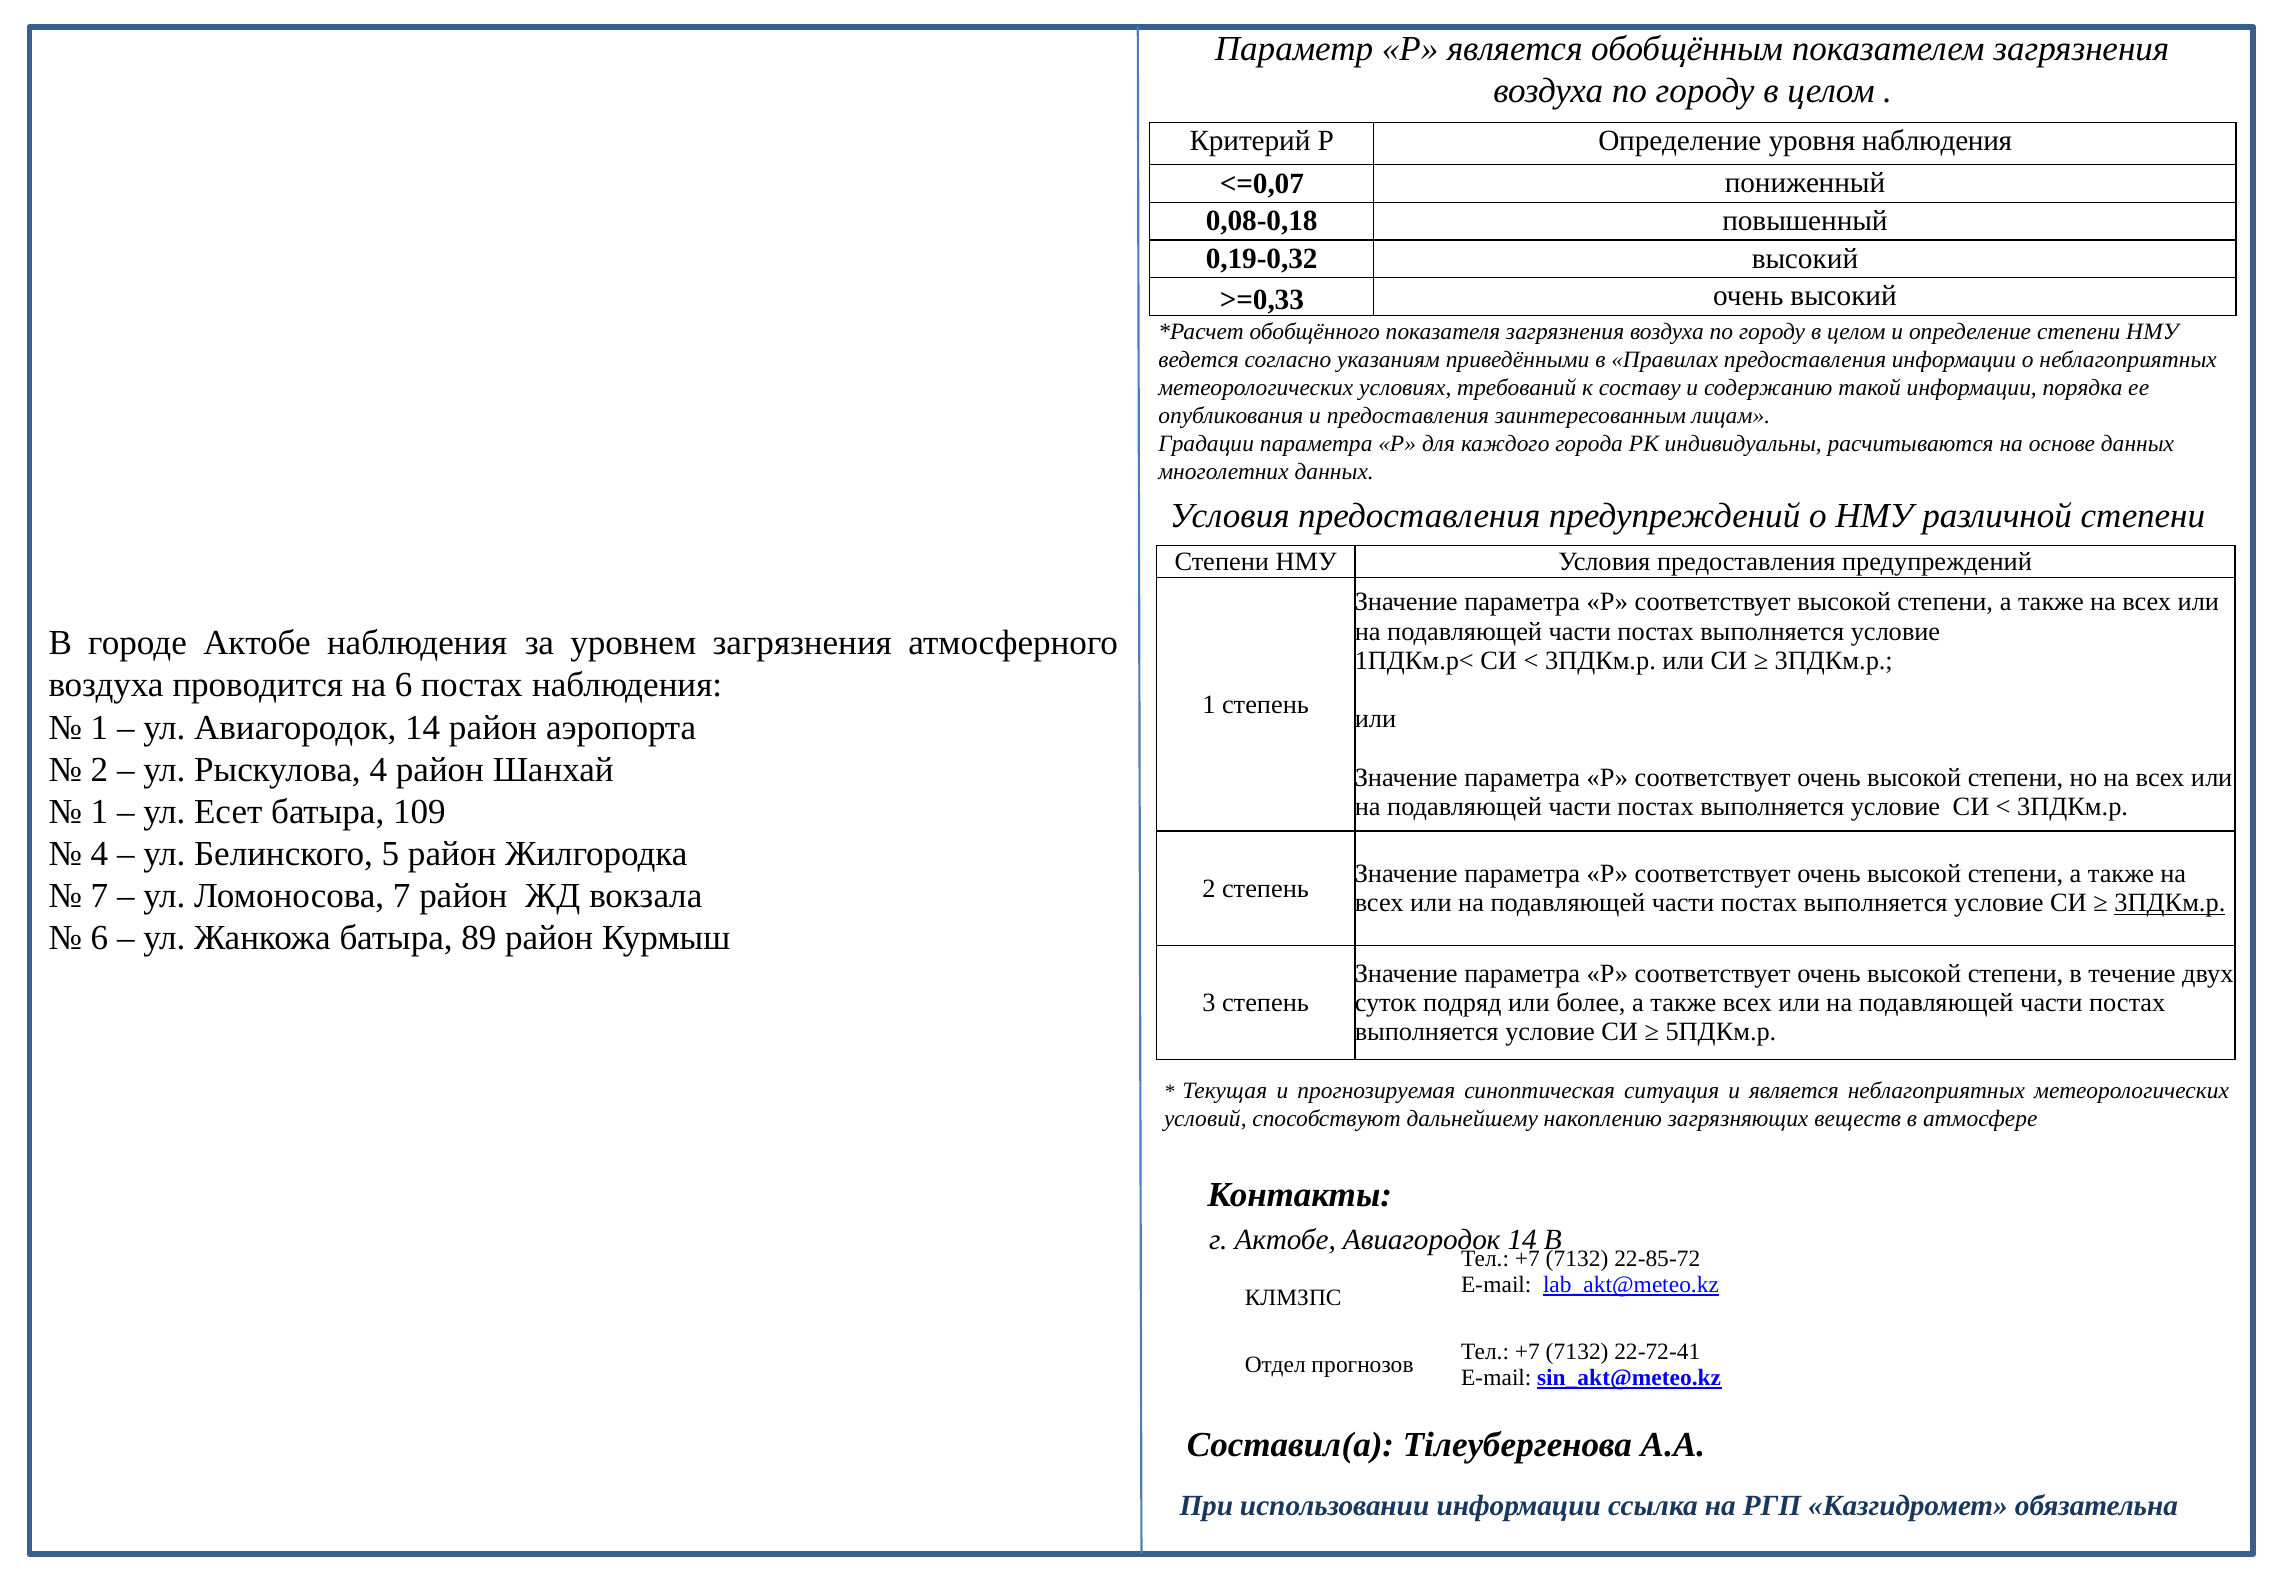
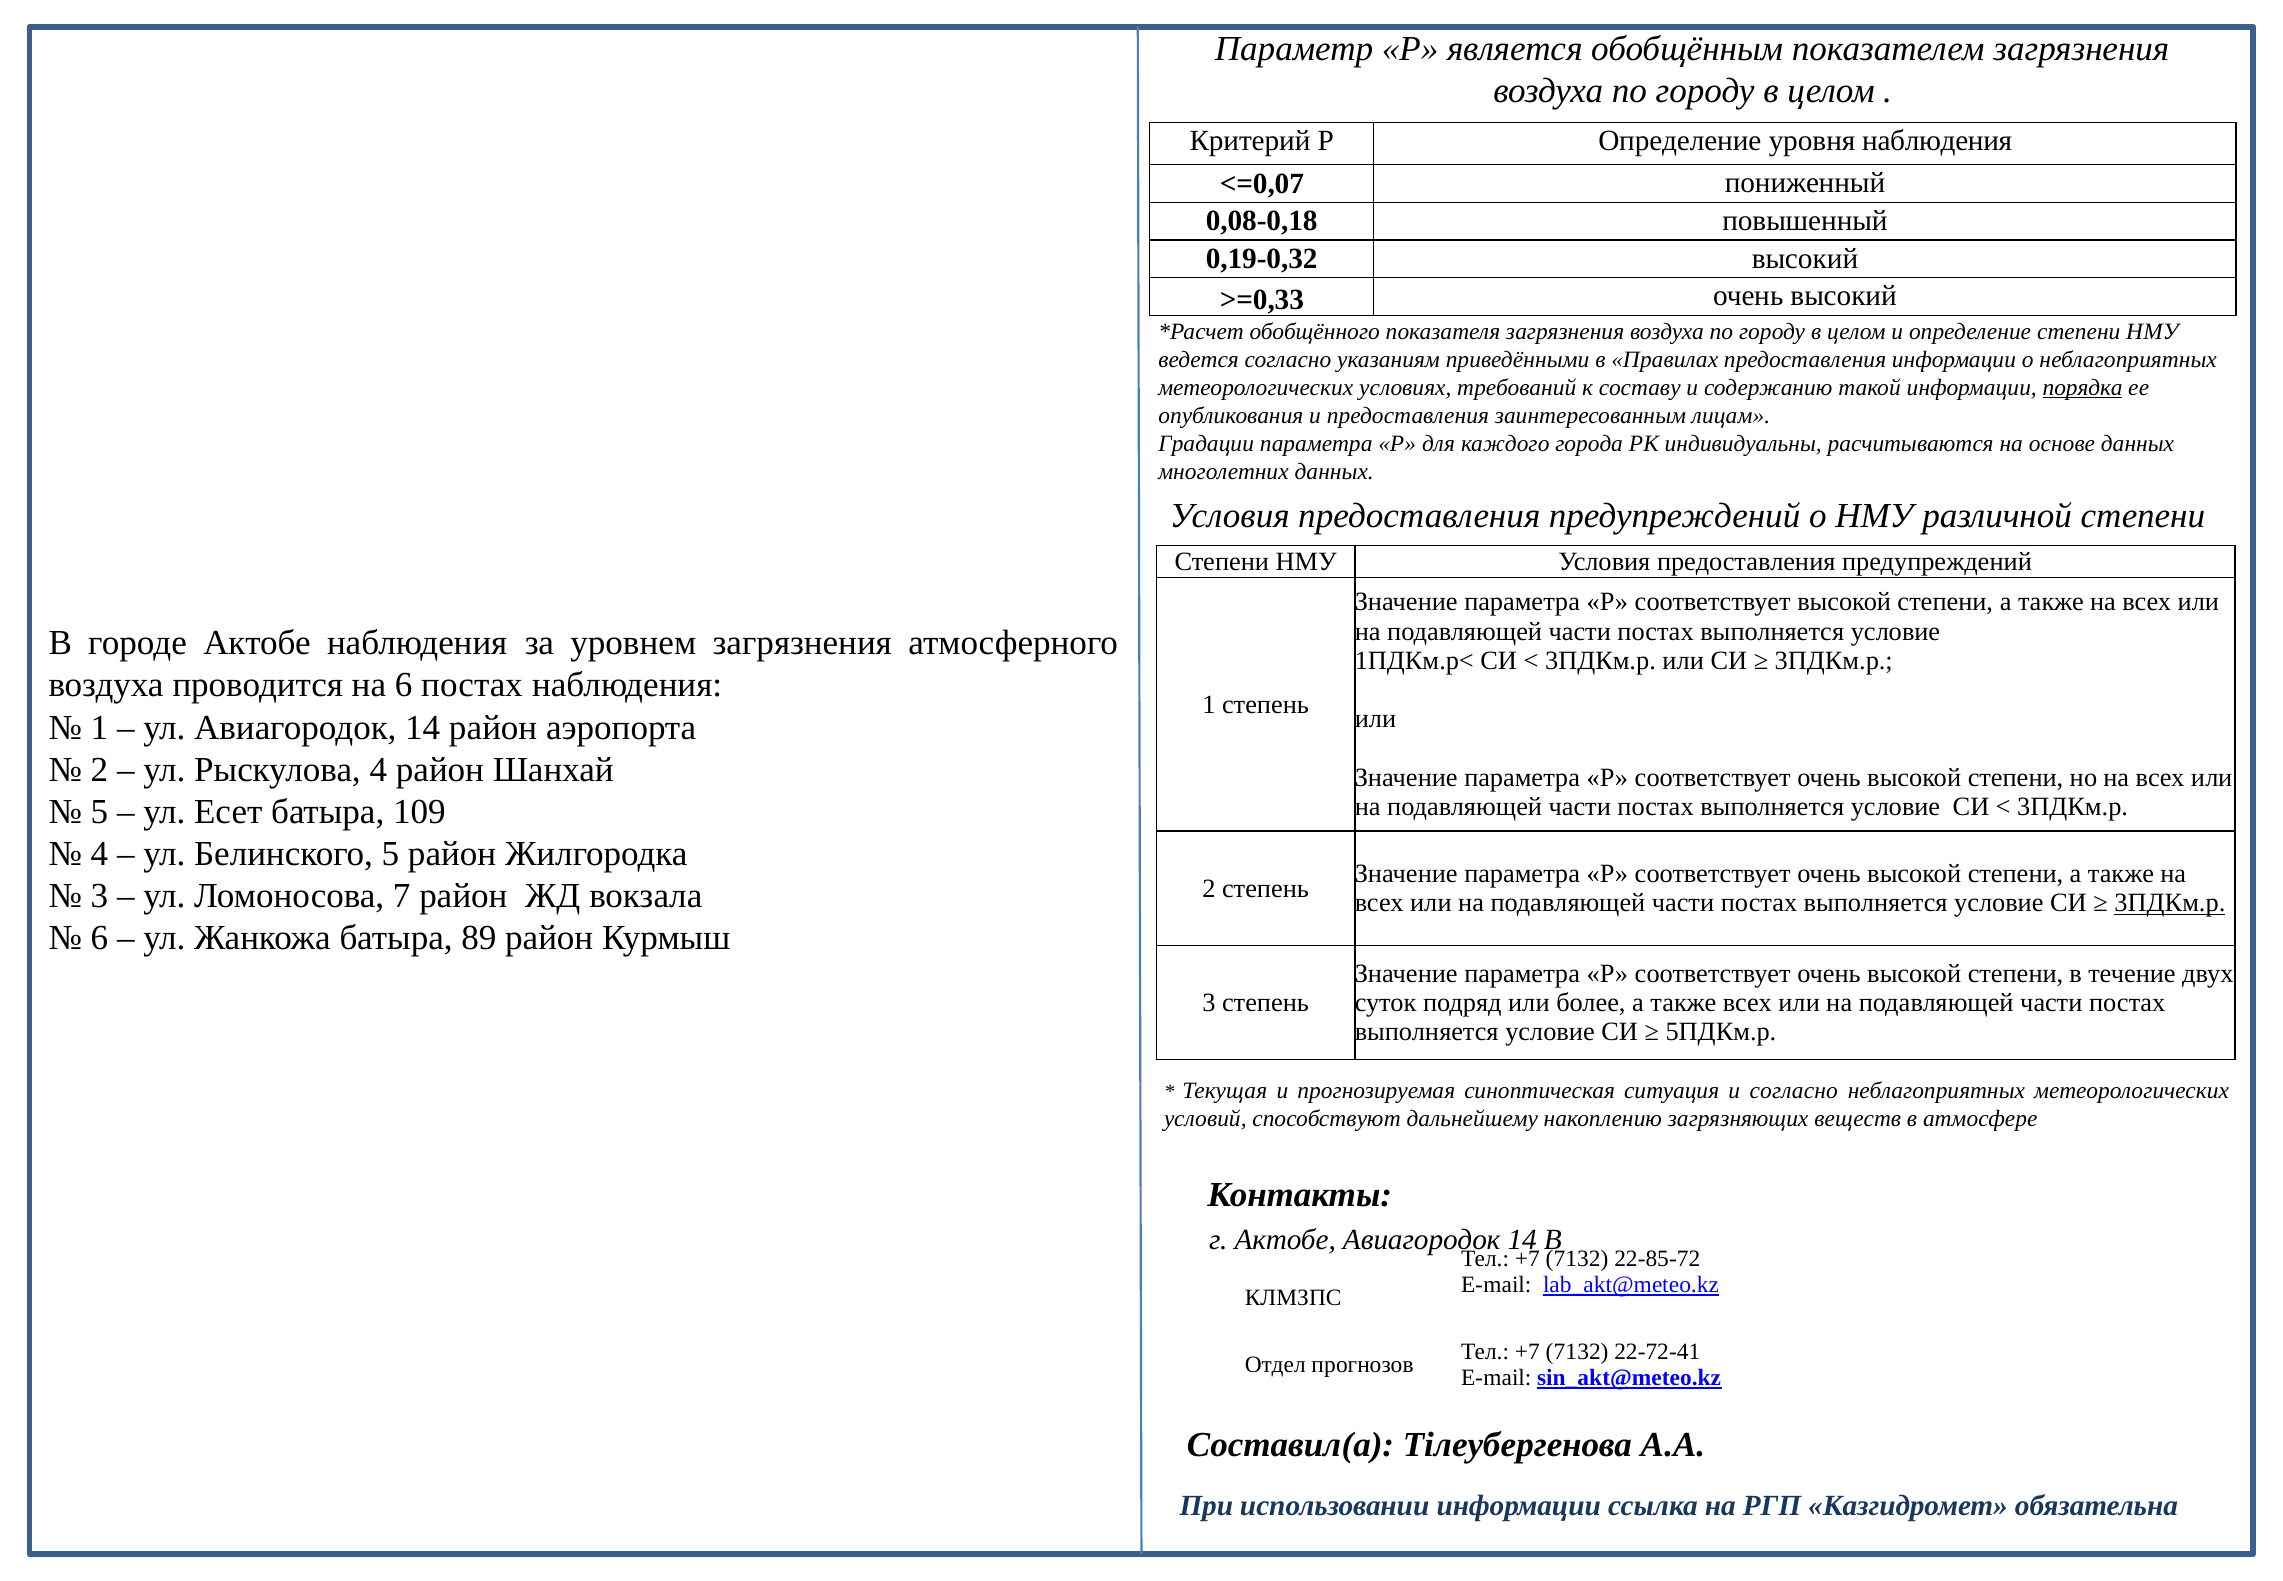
порядка underline: none -> present
1 at (99, 812): 1 -> 5
7 at (99, 896): 7 -> 3
и является: является -> согласно
